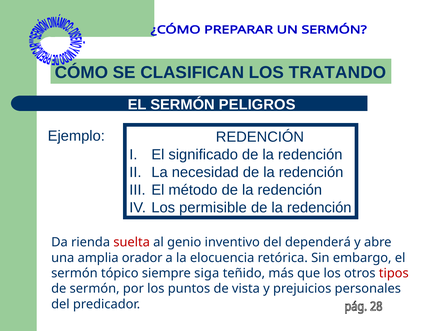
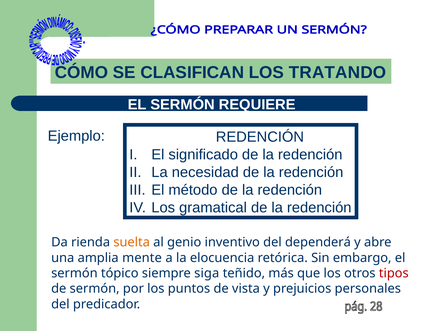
PELIGROS: PELIGROS -> REQUIERE
permisible: permisible -> gramatical
suelta colour: red -> orange
orador: orador -> mente
